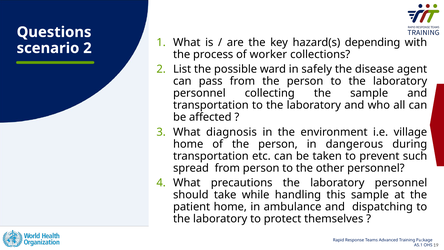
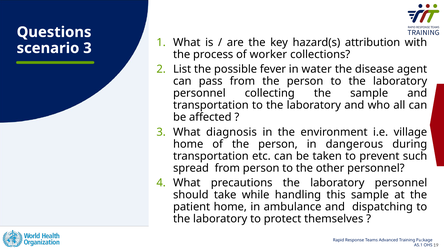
depending: depending -> attribution
scenario 2: 2 -> 3
ward: ward -> fever
safely: safely -> water
